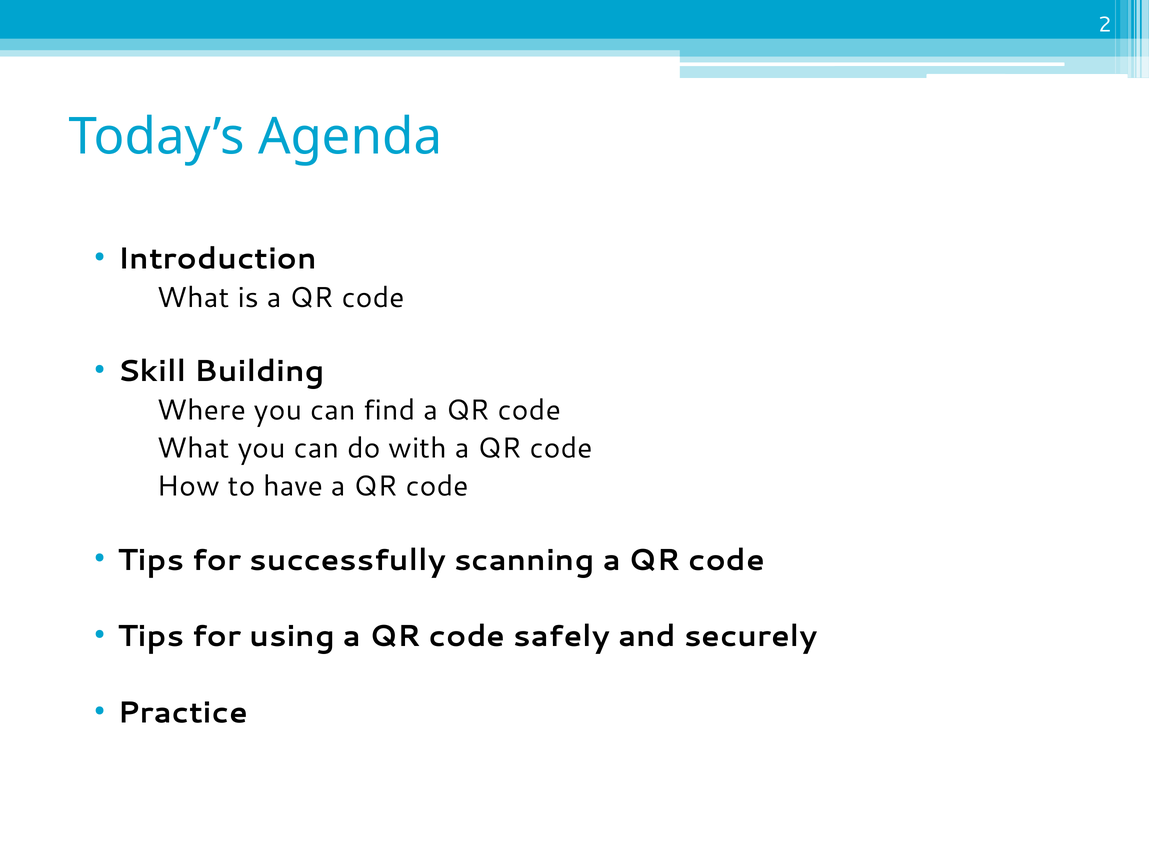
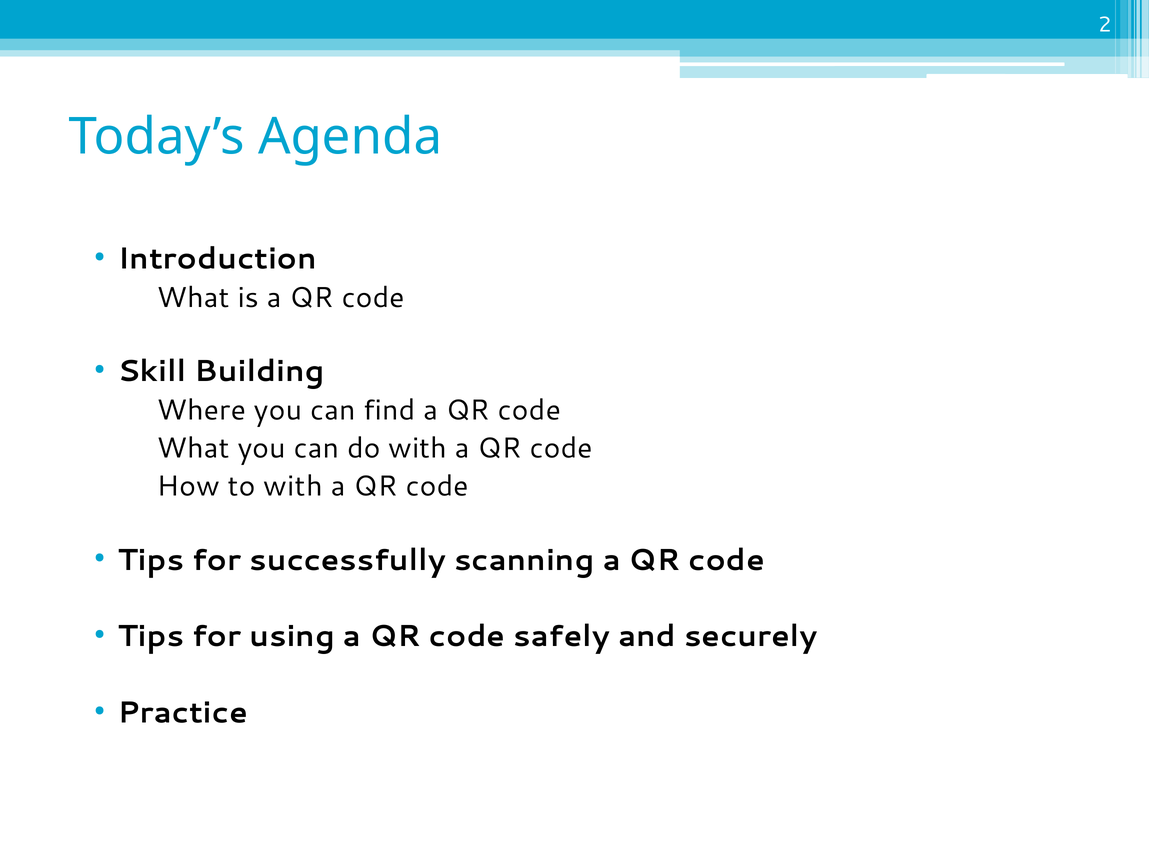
to have: have -> with
